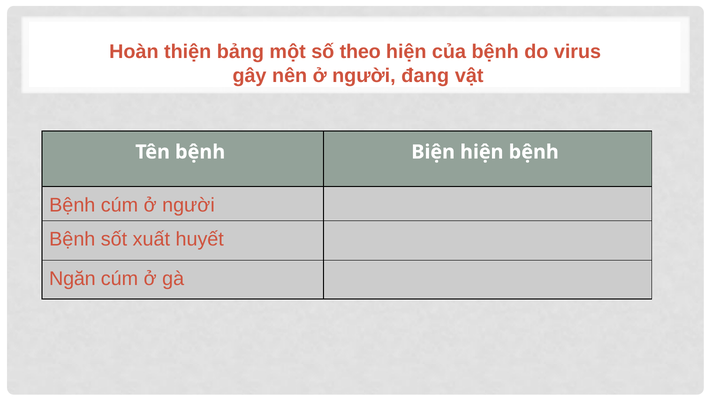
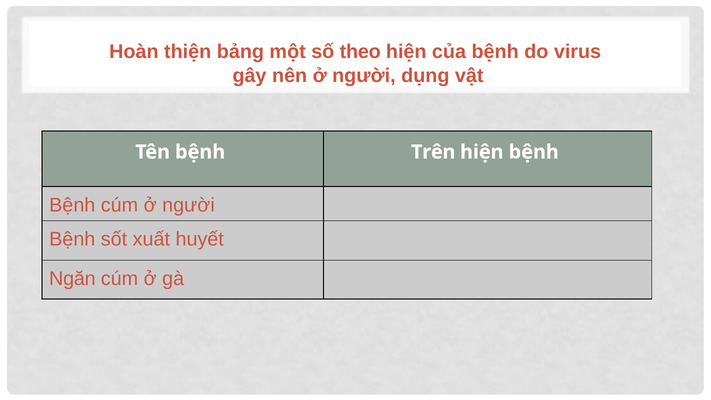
đang: đang -> dụng
Biện: Biện -> Trên
